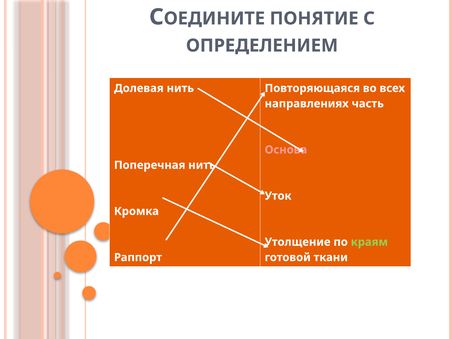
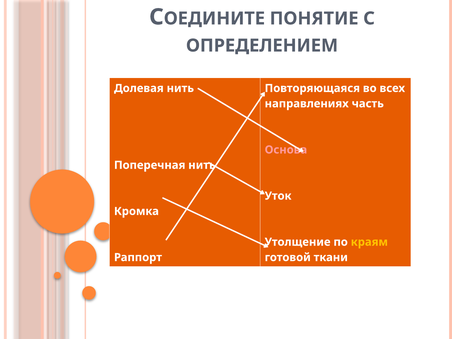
краям colour: light green -> yellow
